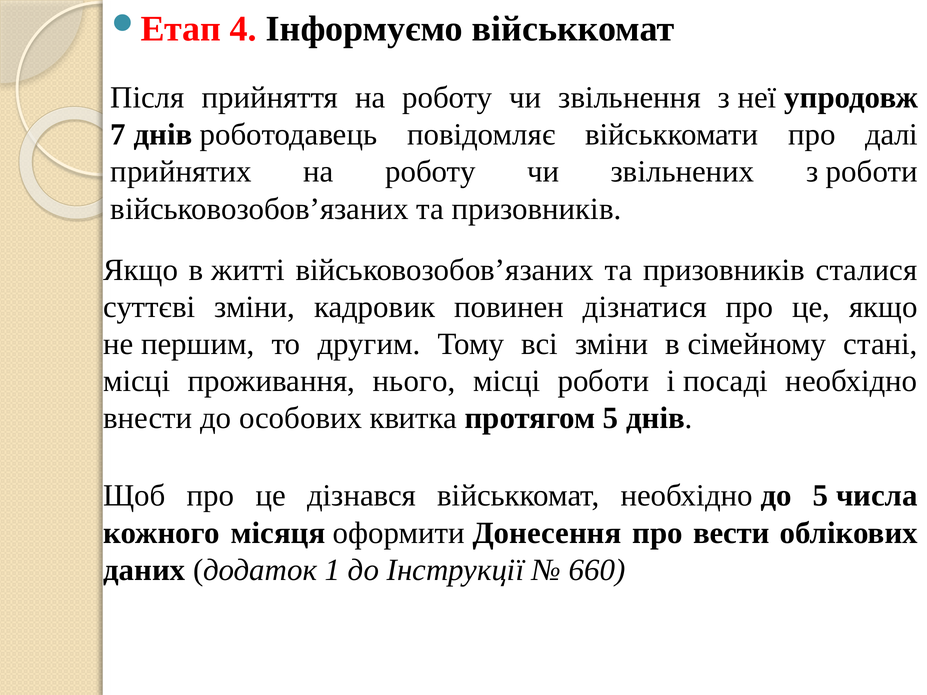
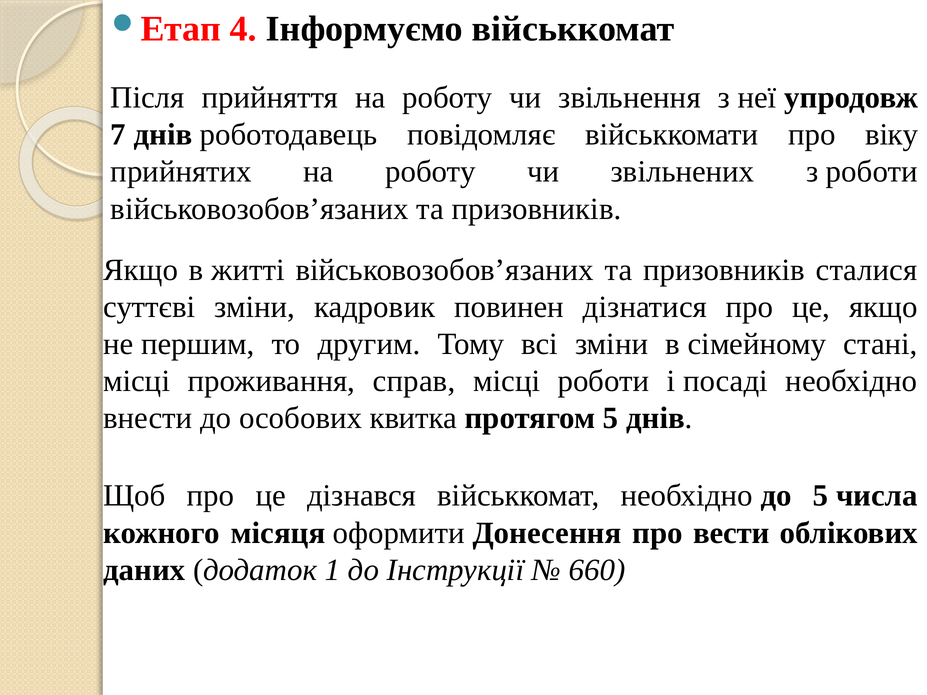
далі: далі -> віку
нього: нього -> справ
